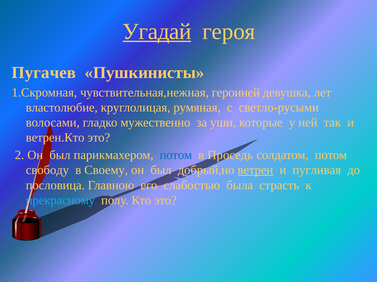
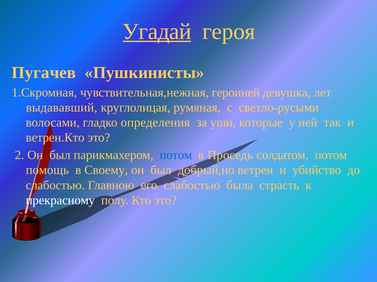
властолюбие: властолюбие -> выдававший
мужественно: мужественно -> определения
свободу: свободу -> помощь
ветрен underline: present -> none
пугливая: пугливая -> убийство
пословица at (55, 186): пословица -> слабостью
прекрасному colour: light blue -> white
